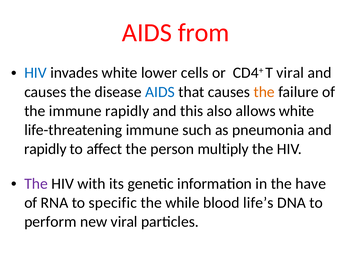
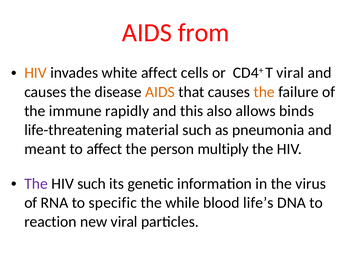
HIV at (36, 73) colour: blue -> orange
white lower: lower -> affect
AIDS at (160, 92) colour: blue -> orange
allows white: white -> binds
life-threatening immune: immune -> material
rapidly at (45, 149): rapidly -> meant
HIV with: with -> such
have: have -> virus
perform: perform -> reaction
